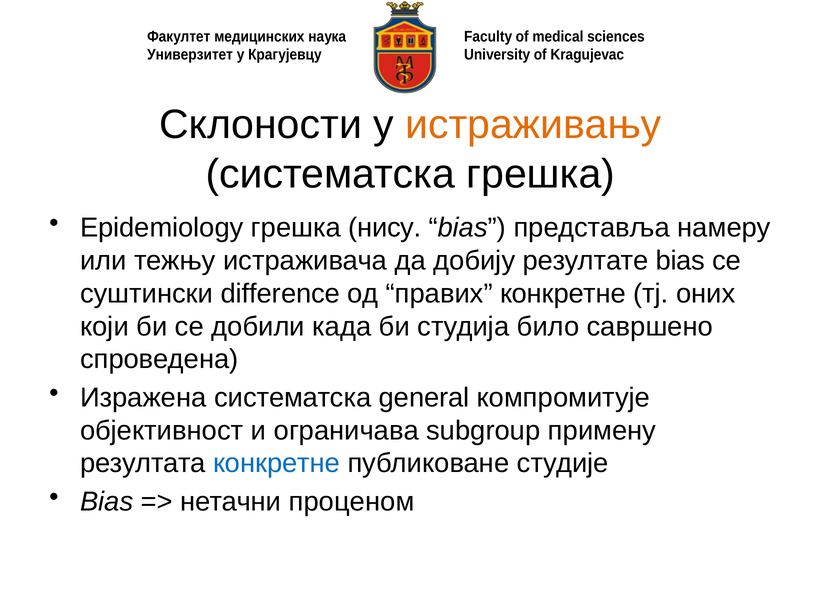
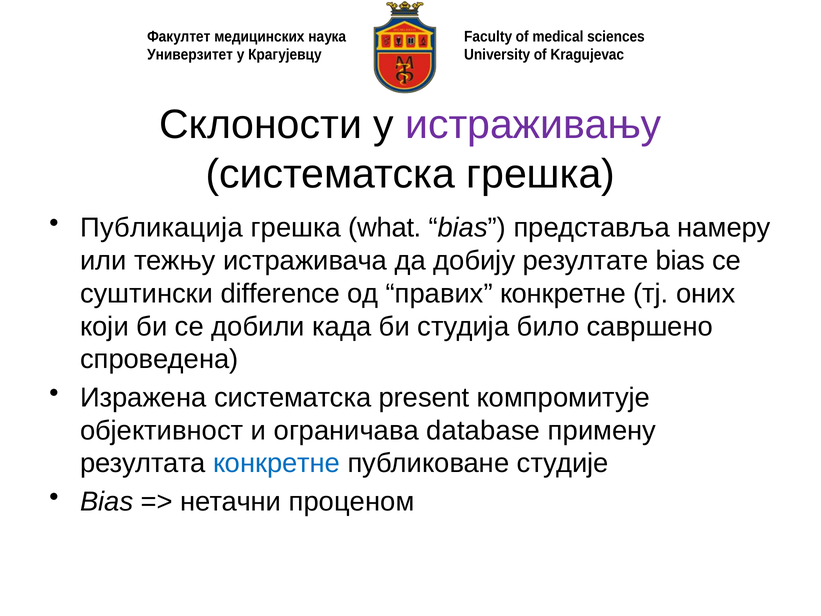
истраживању colour: orange -> purple
Epidemiology: Epidemiology -> Публикација
нису: нису -> what
general: general -> present
subgroup: subgroup -> database
